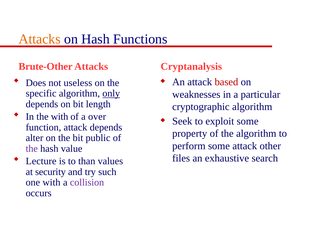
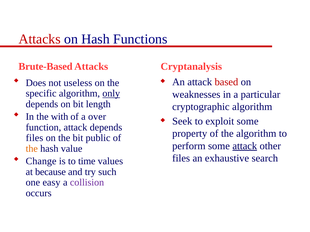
Attacks at (40, 39) colour: orange -> red
Brute-Other: Brute-Other -> Brute-Based
alter at (35, 138): alter -> files
attack at (245, 146) underline: none -> present
the at (32, 149) colour: purple -> orange
Lecture: Lecture -> Change
than: than -> time
security: security -> because
one with: with -> easy
